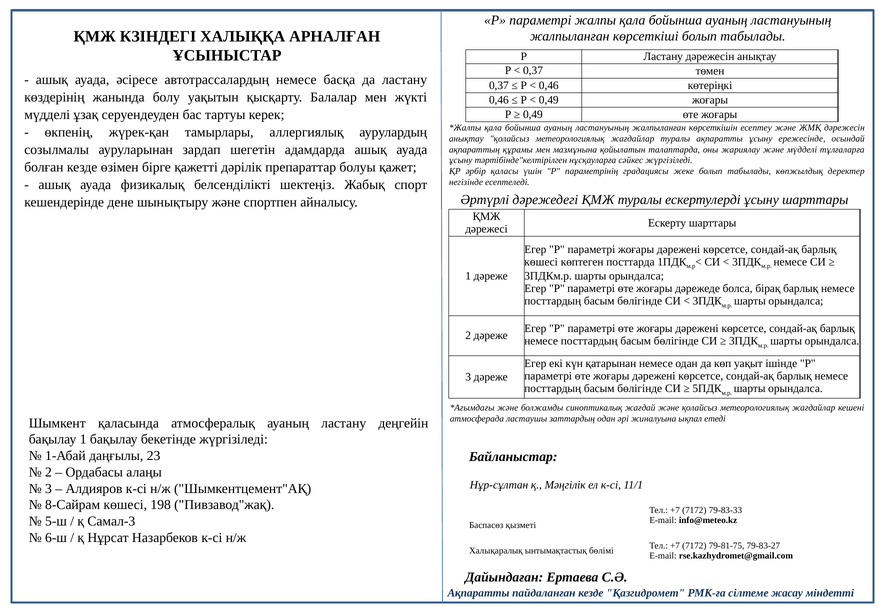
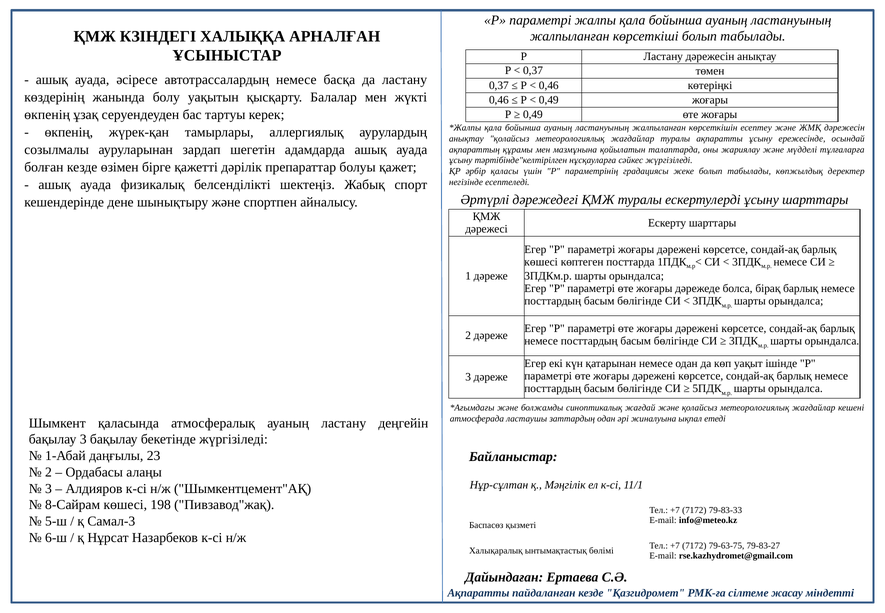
мүдделі at (47, 115): мүдделі -> өкпенің
бақылау 1: 1 -> 3
79-81-75: 79-81-75 -> 79-63-75
